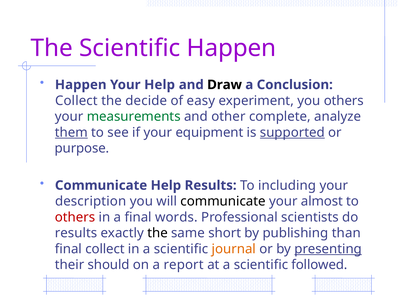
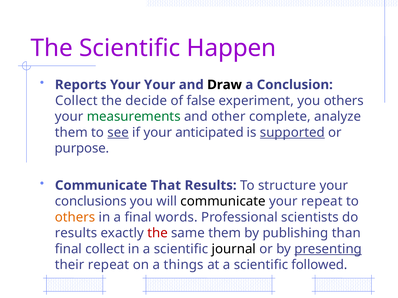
Happen at (81, 85): Happen -> Reports
Your Help: Help -> Your
easy: easy -> false
them at (71, 133) underline: present -> none
see underline: none -> present
equipment: equipment -> anticipated
Communicate Help: Help -> That
including: including -> structure
description: description -> conclusions
your almost: almost -> repeat
others at (75, 218) colour: red -> orange
the at (158, 233) colour: black -> red
same short: short -> them
journal colour: orange -> black
their should: should -> repeat
report: report -> things
